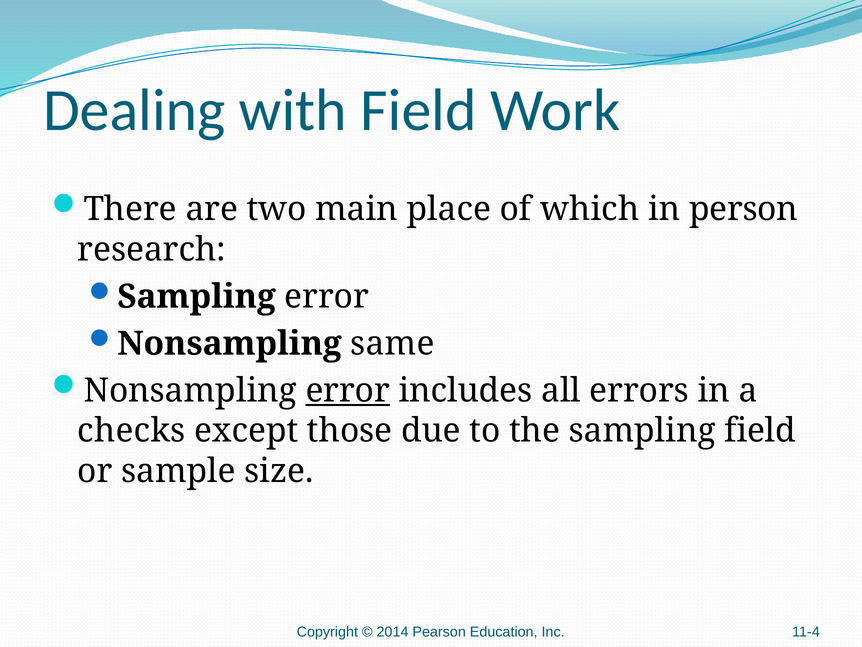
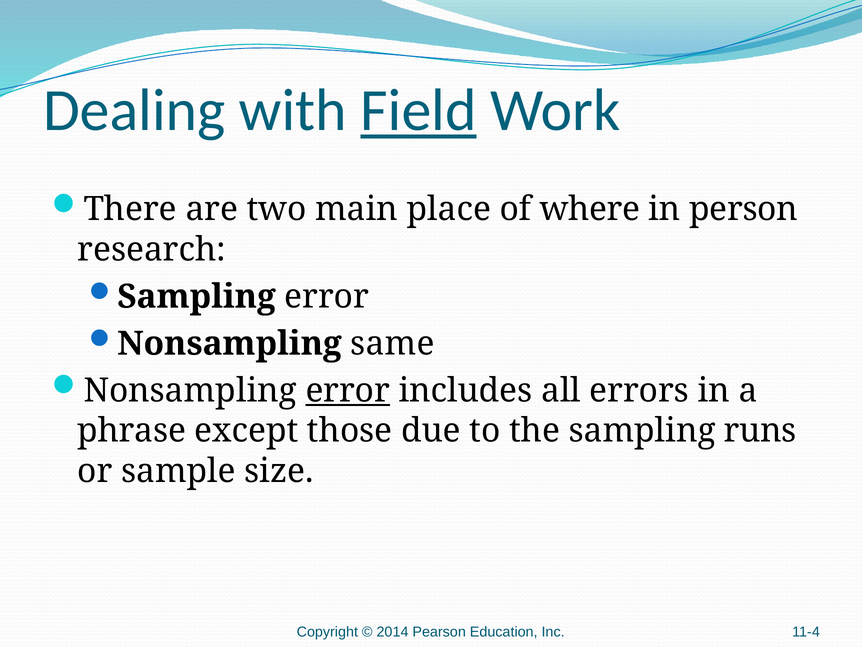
Field at (418, 111) underline: none -> present
which: which -> where
checks: checks -> phrase
sampling field: field -> runs
